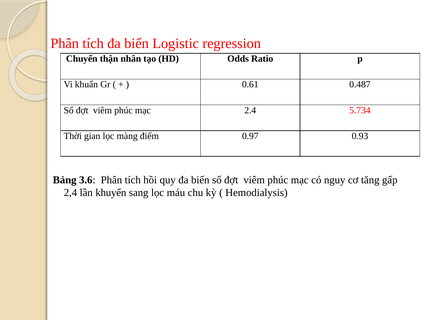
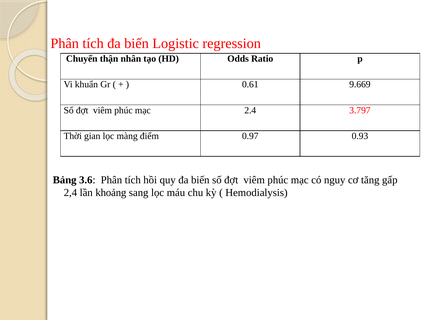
0.487: 0.487 -> 9.669
5.734: 5.734 -> 3.797
khuyến: khuyến -> khoảng
